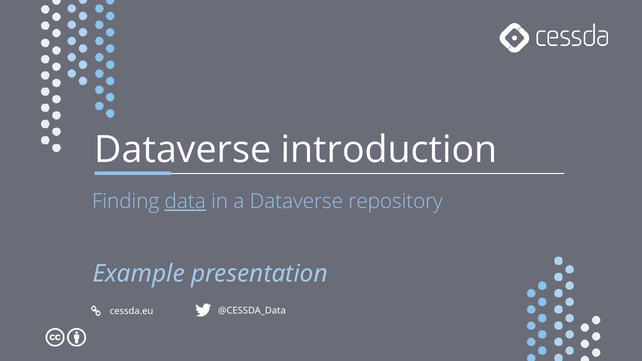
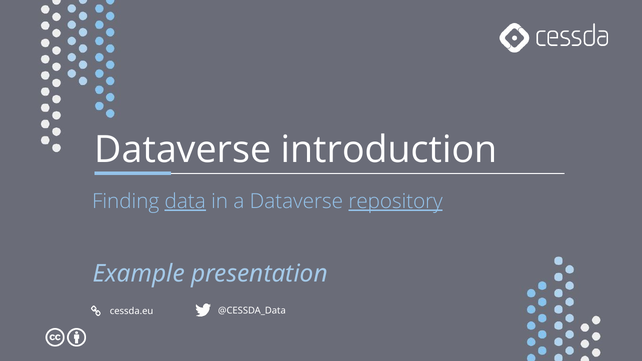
repository underline: none -> present
